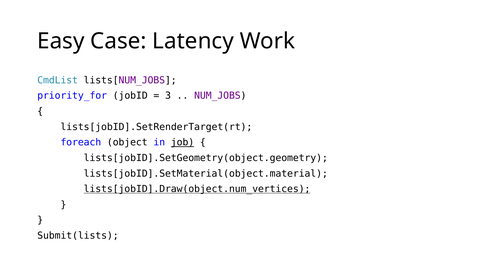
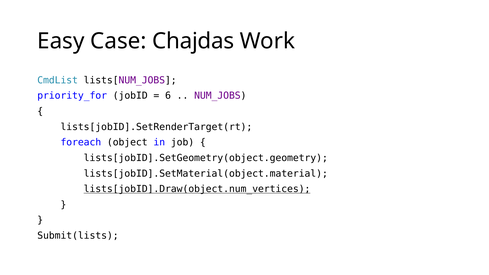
Latency: Latency -> Chajdas
3: 3 -> 6
job underline: present -> none
